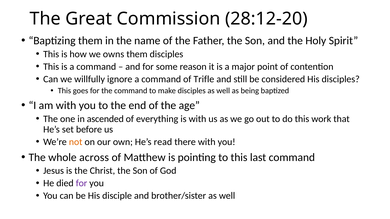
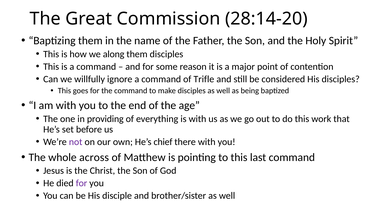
28:12-20: 28:12-20 -> 28:14-20
owns: owns -> along
ascended: ascended -> providing
not colour: orange -> purple
read: read -> chief
